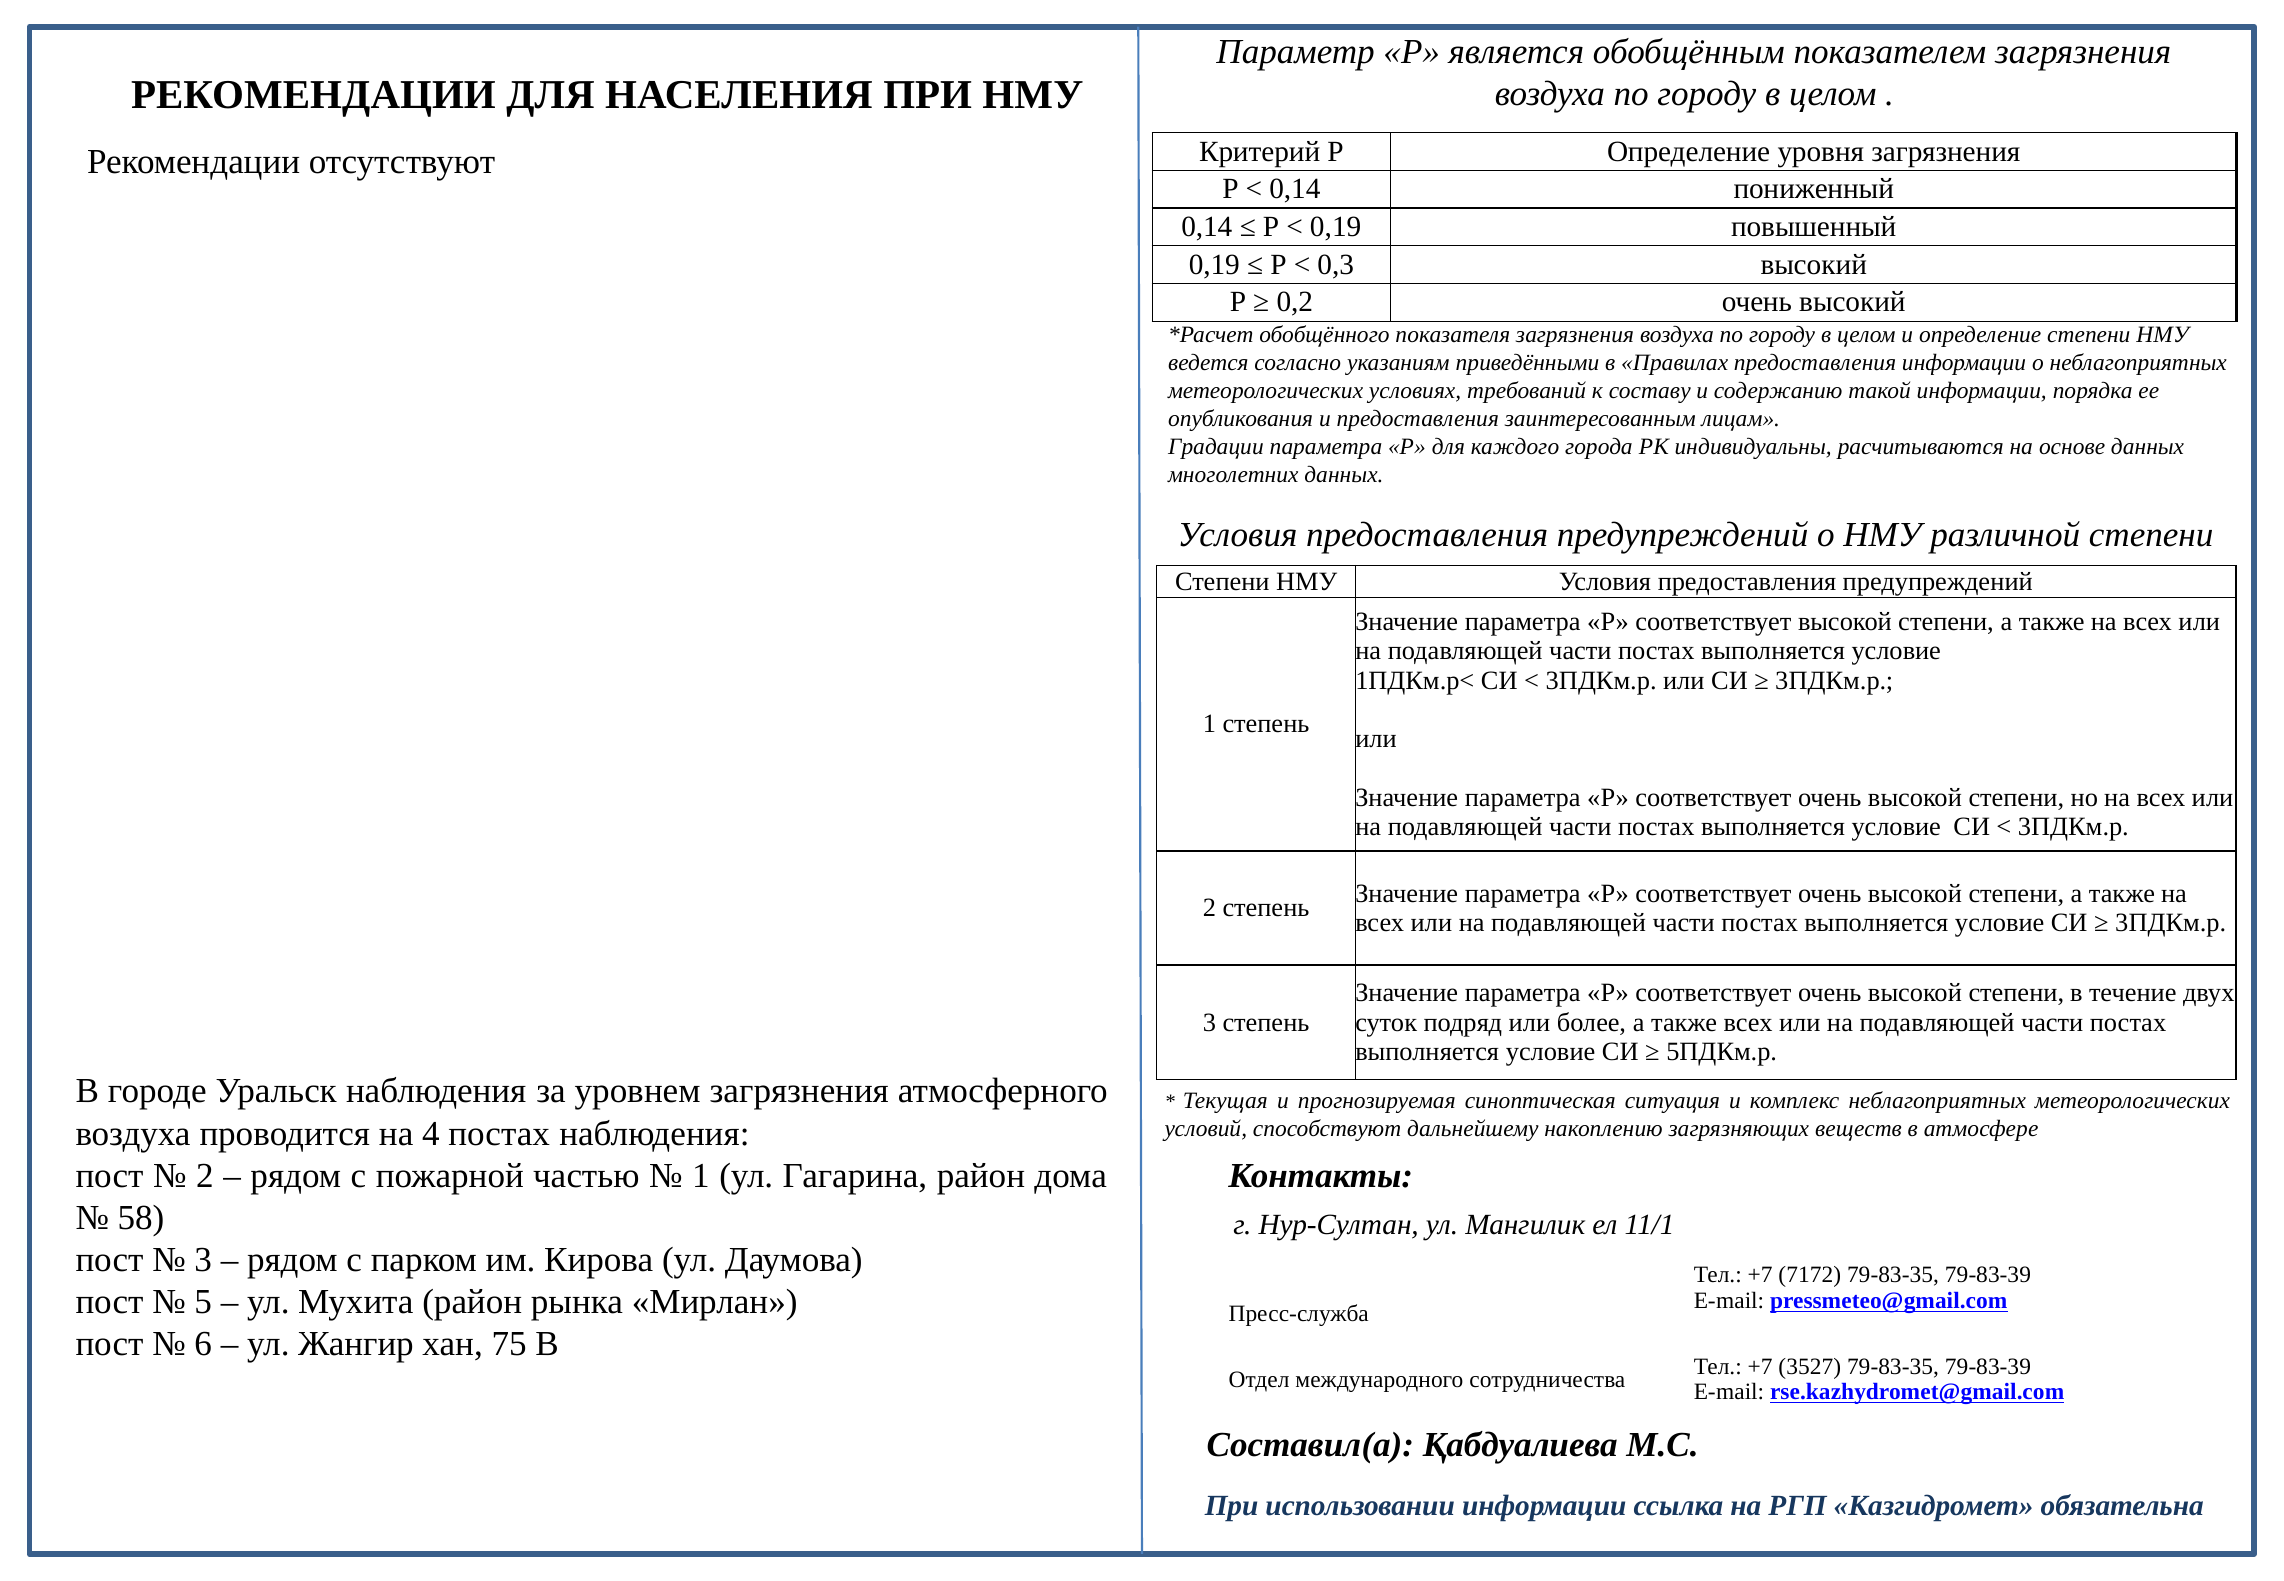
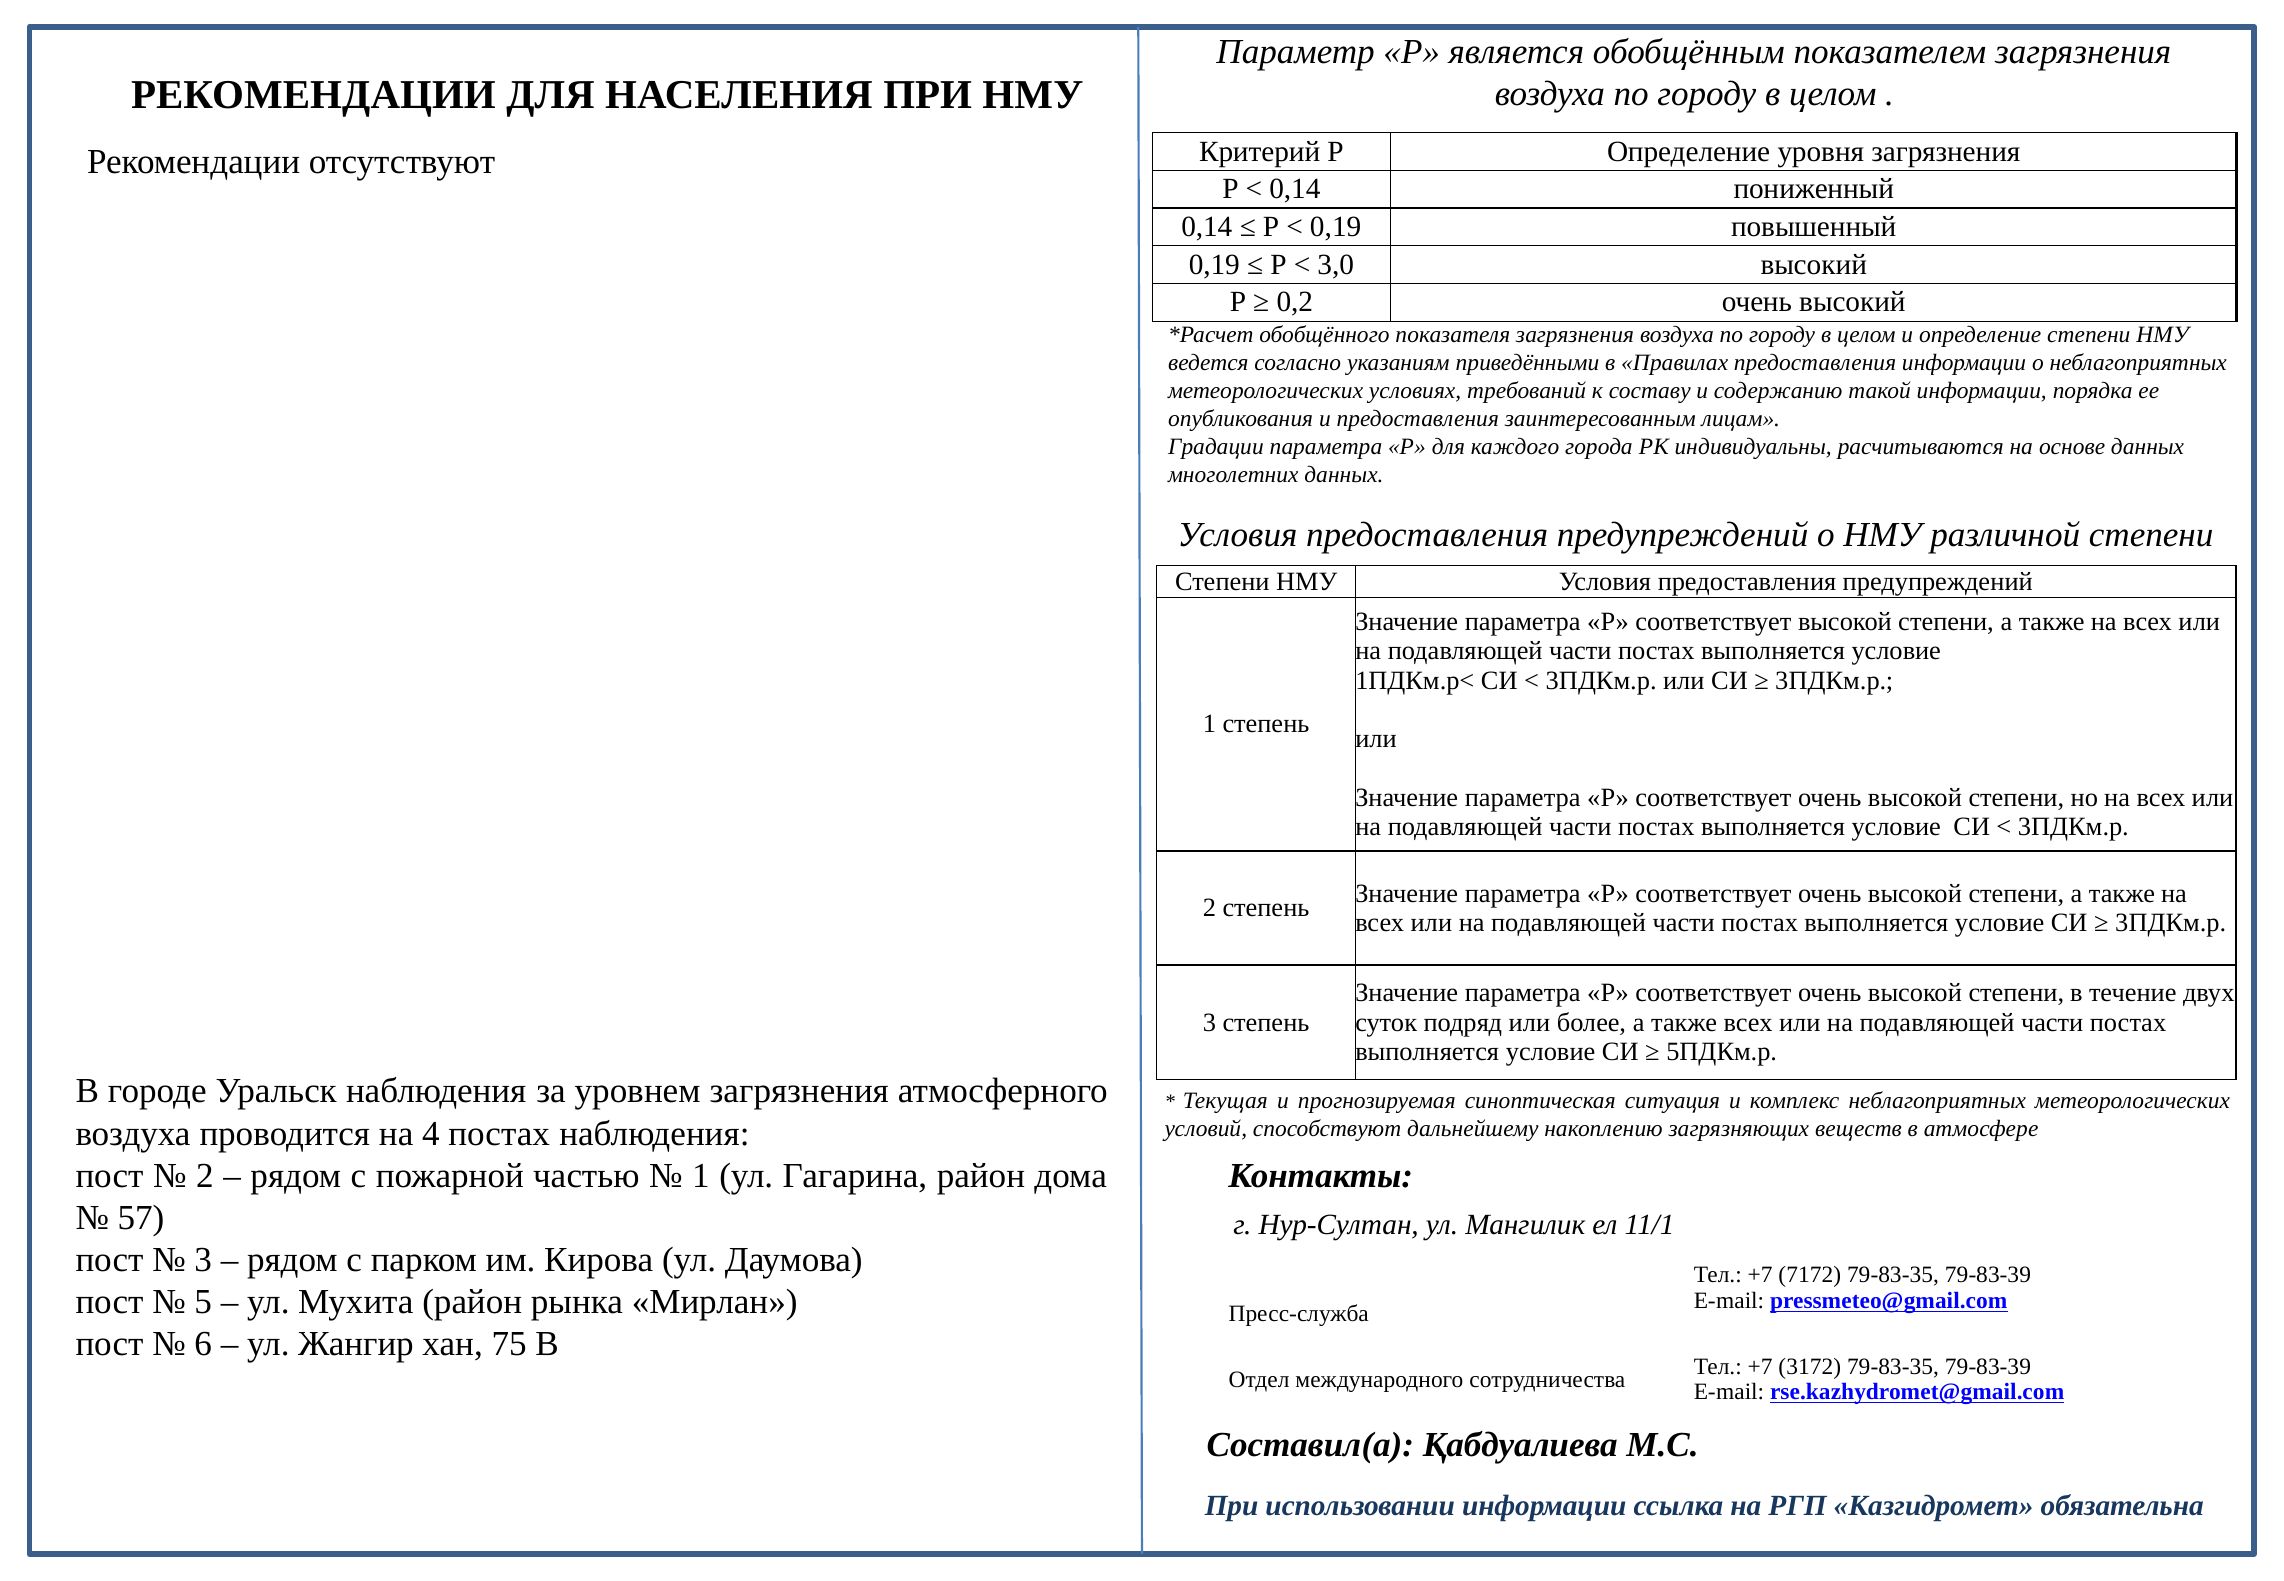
0,3: 0,3 -> 3,0
58: 58 -> 57
3527: 3527 -> 3172
